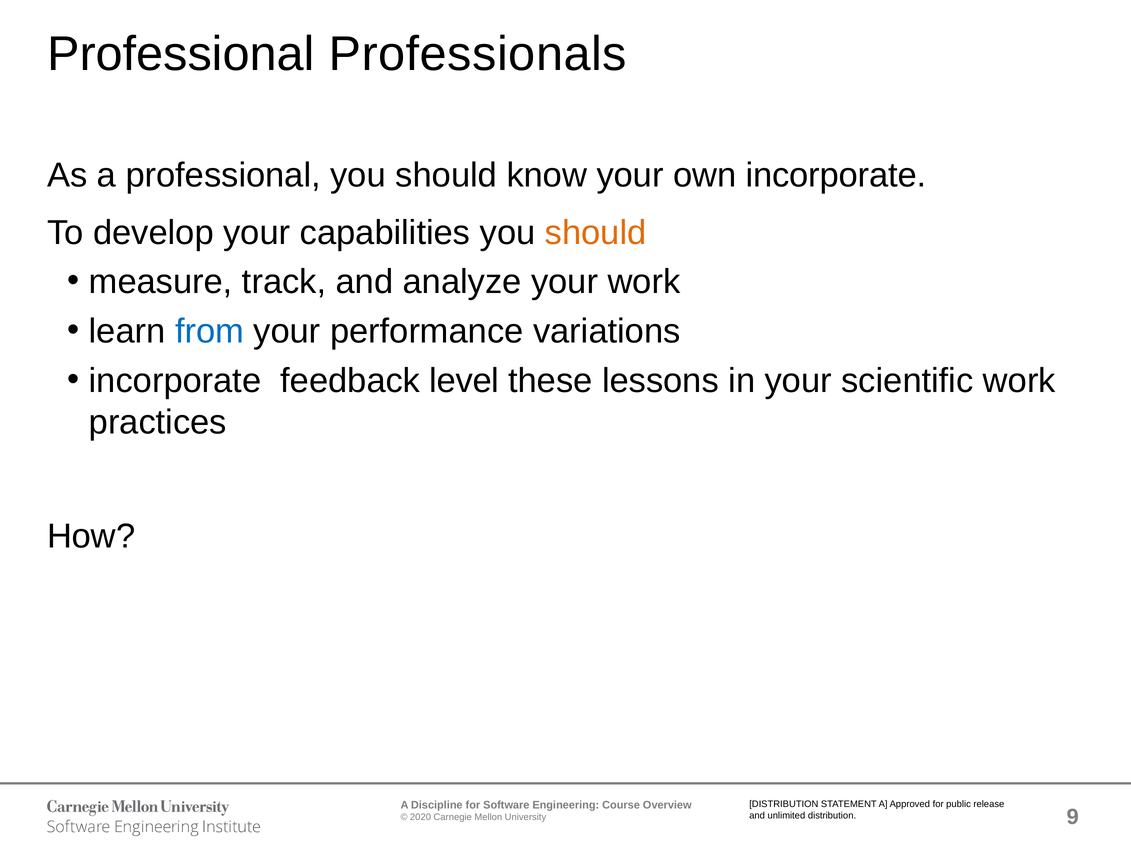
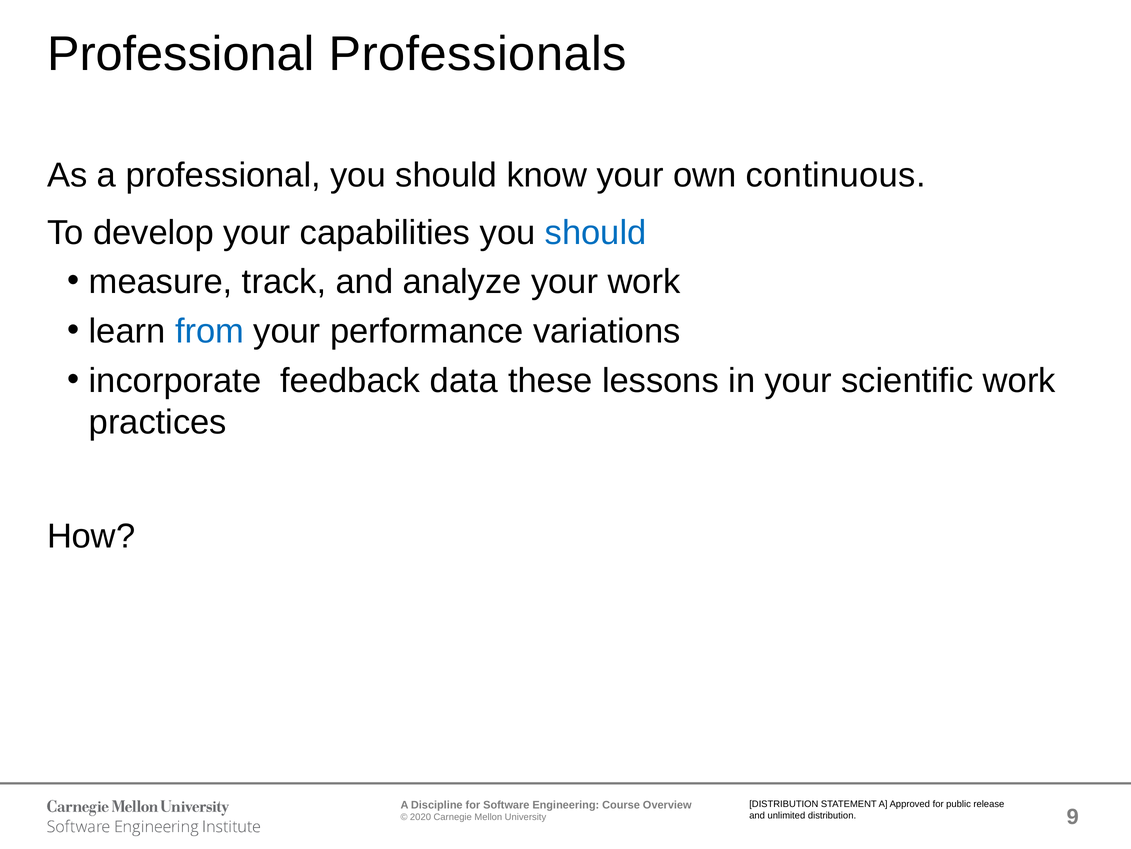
own incorporate: incorporate -> continuous
should at (596, 232) colour: orange -> blue
level: level -> data
